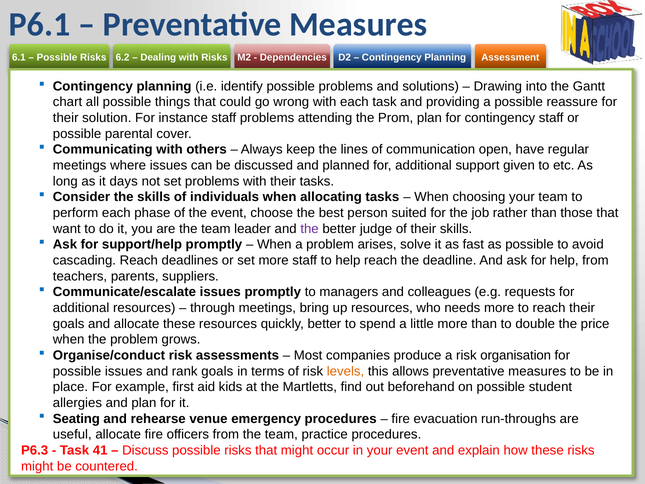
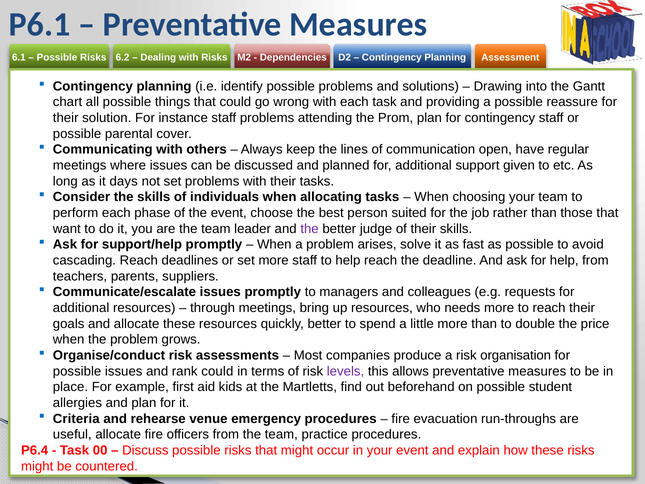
rank goals: goals -> could
levels colour: orange -> purple
Seating: Seating -> Criteria
P6.3: P6.3 -> P6.4
41: 41 -> 00
